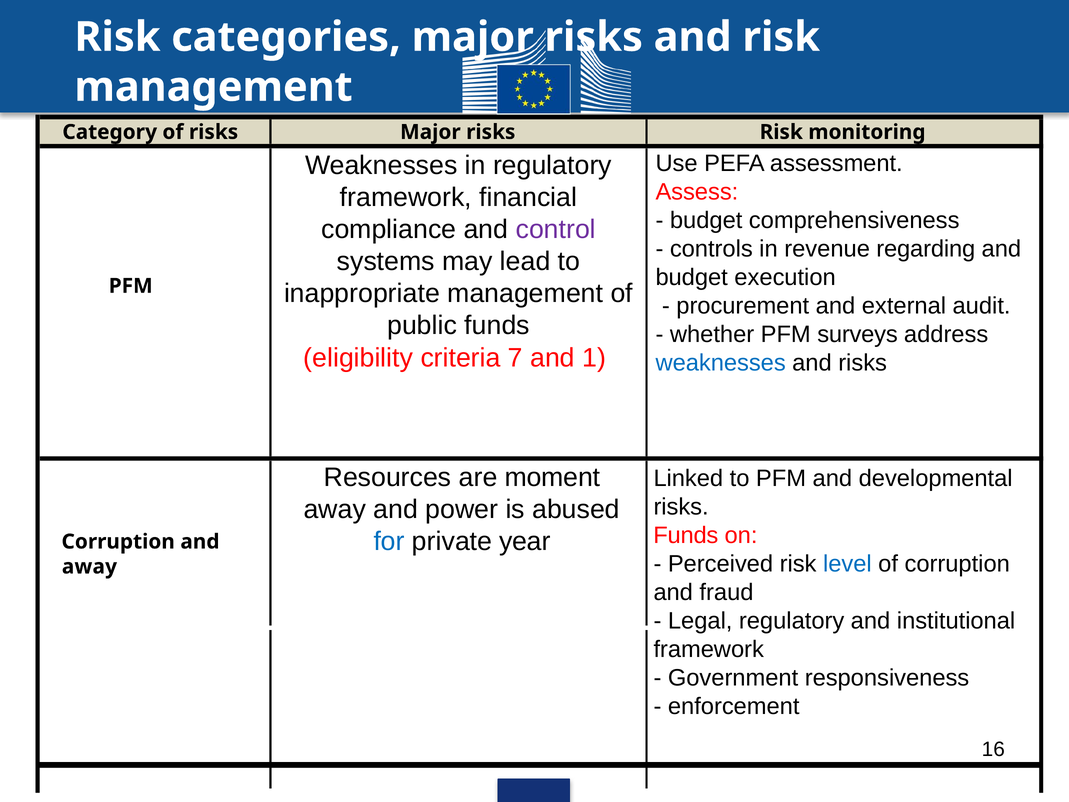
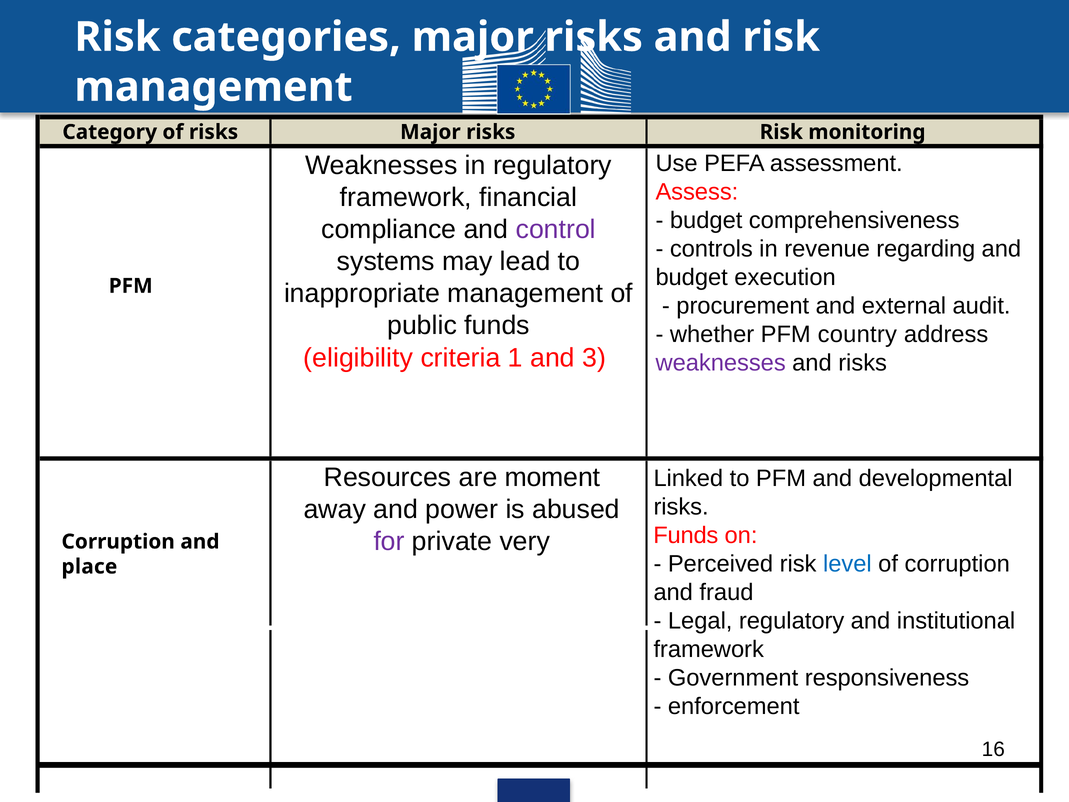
surveys: surveys -> country
7: 7 -> 1
1: 1 -> 3
weaknesses at (721, 363) colour: blue -> purple
for colour: blue -> purple
year: year -> very
away at (89, 566): away -> place
